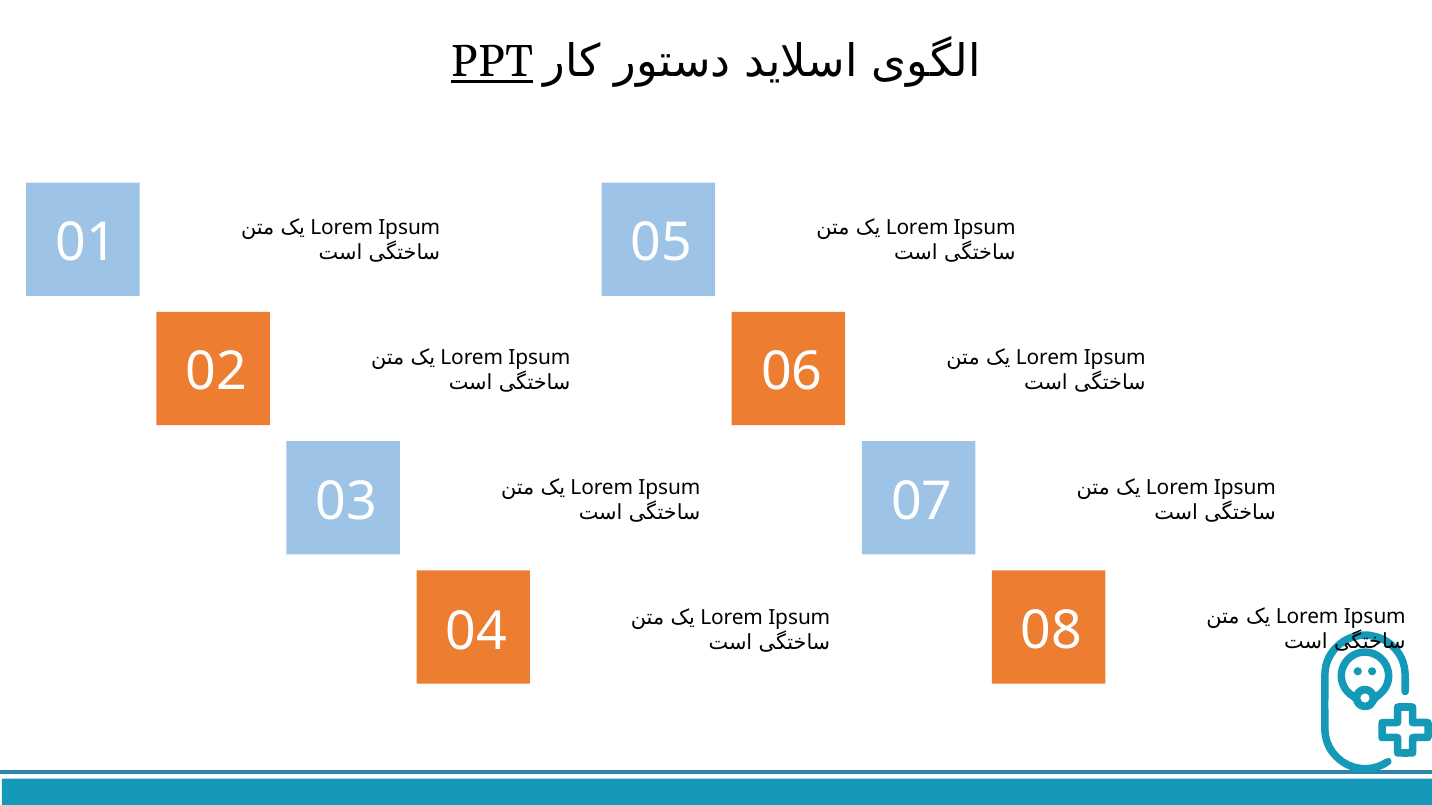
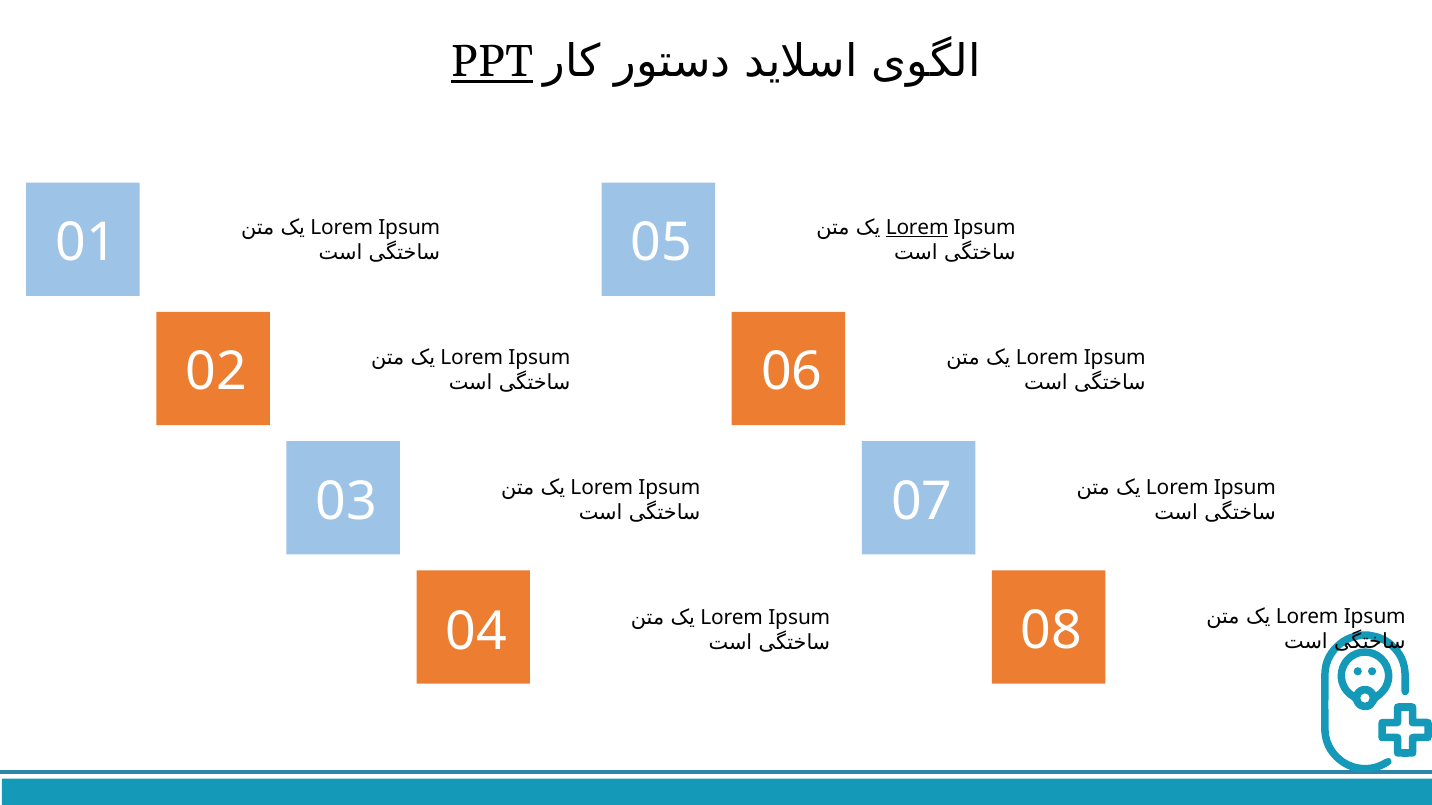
Lorem at (917, 228) underline: none -> present
